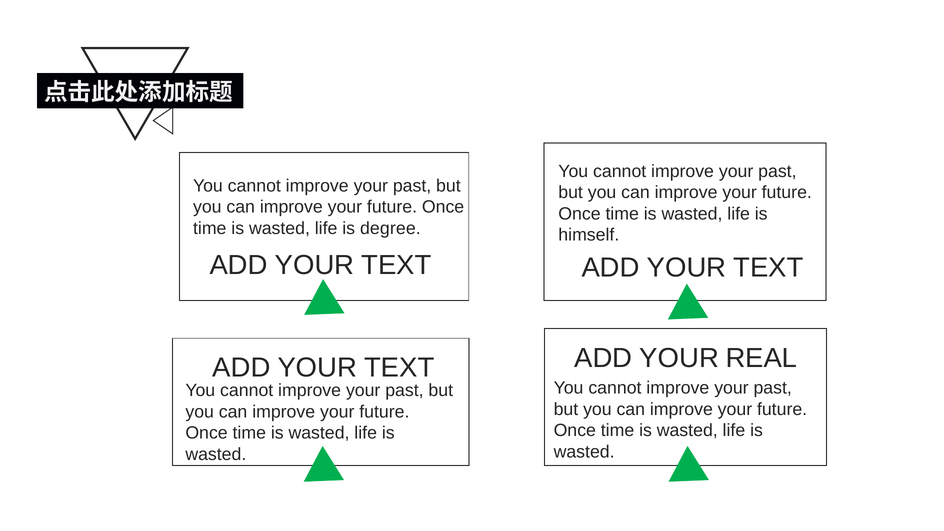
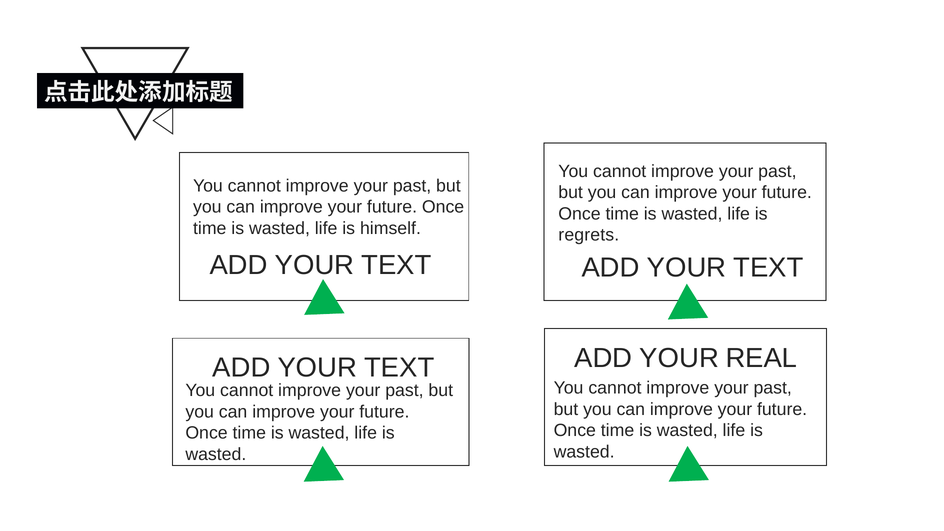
degree: degree -> himself
himself: himself -> regrets
